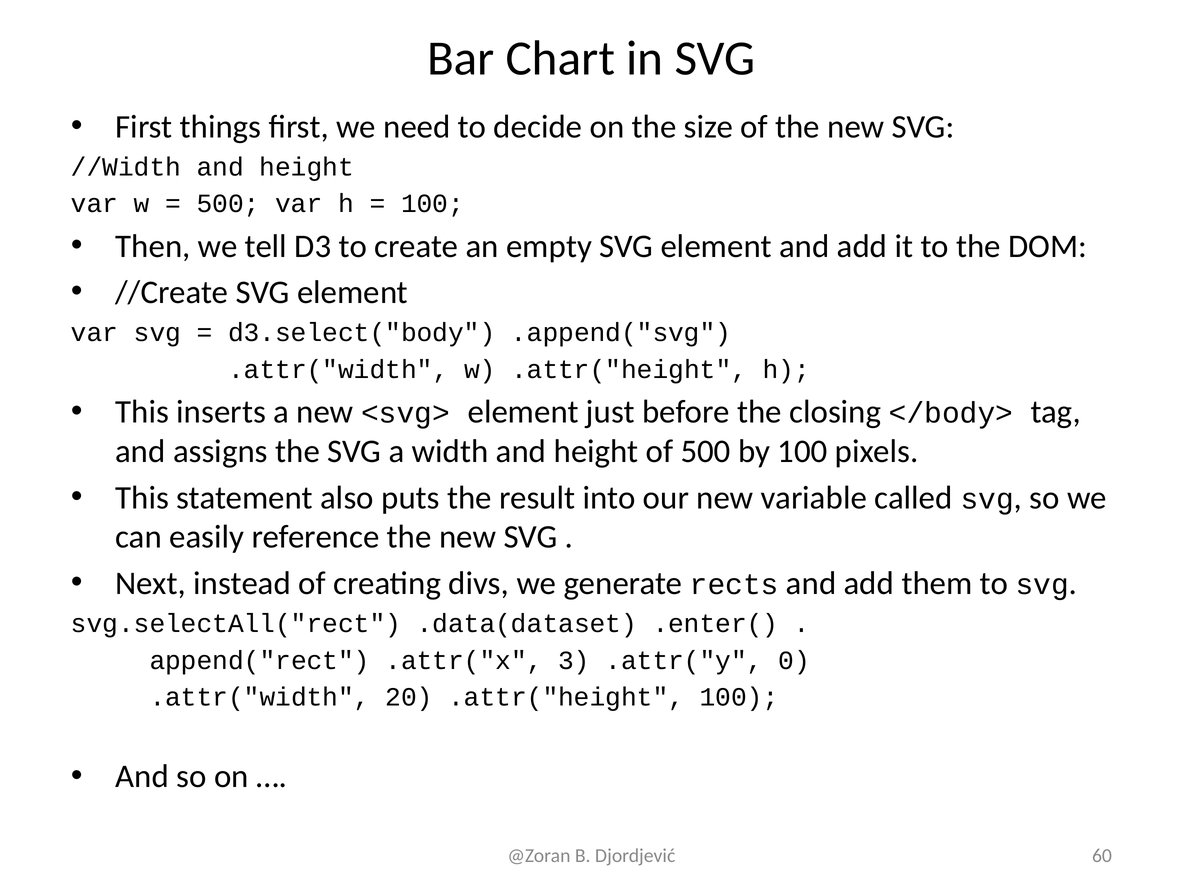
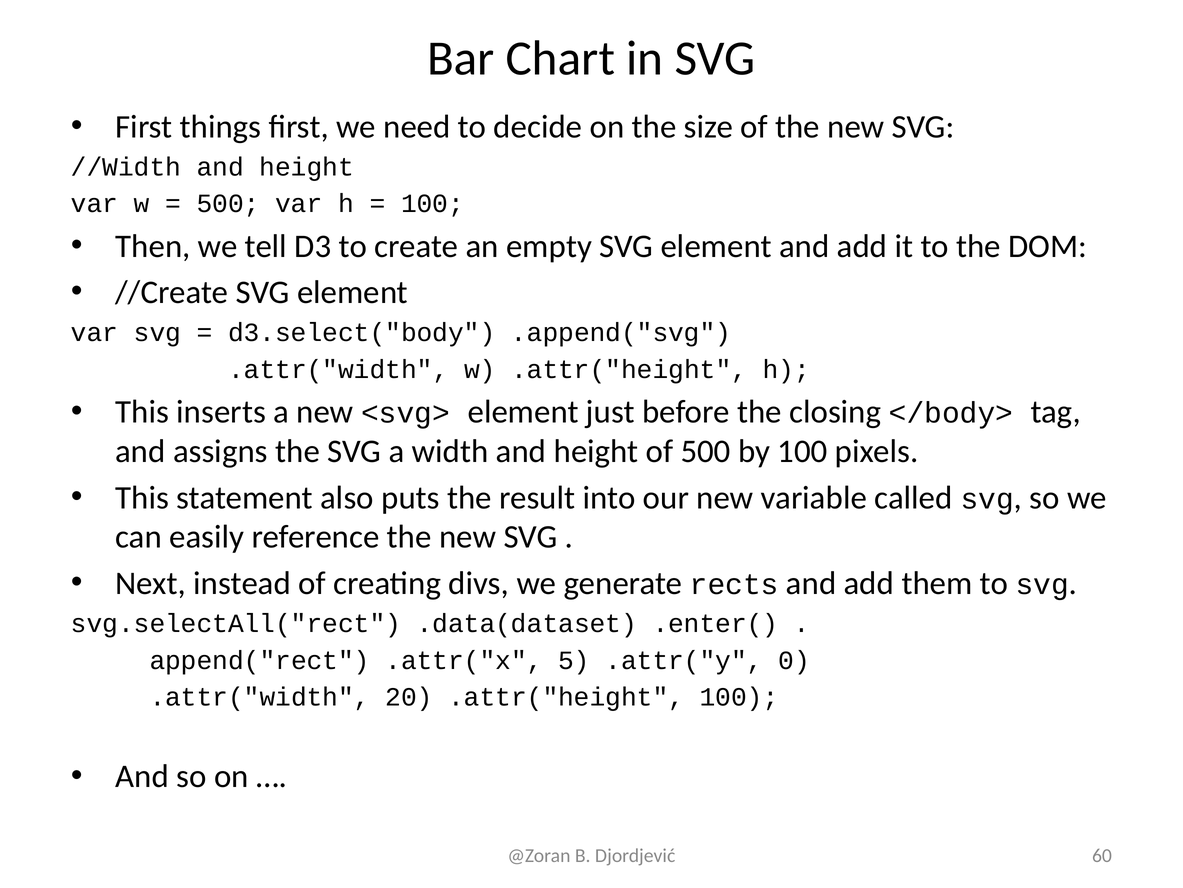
3: 3 -> 5
